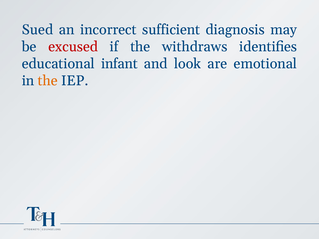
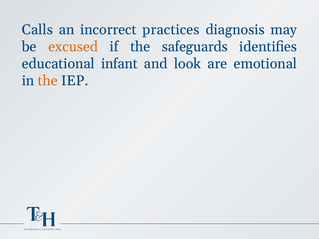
Sued: Sued -> Calls
sufficient: sufficient -> practices
excused colour: red -> orange
withdraws: withdraws -> safeguards
